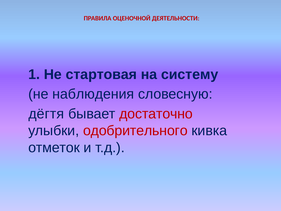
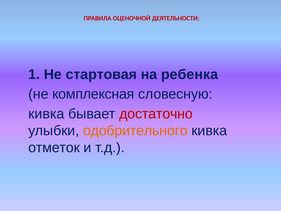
систему: систему -> ребенка
наблюдения: наблюдения -> комплексная
дёгтя at (46, 114): дёгтя -> кивка
одобрительного colour: red -> orange
